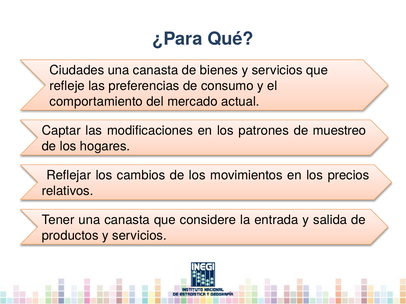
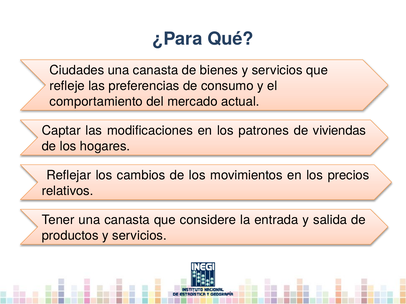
muestreo: muestreo -> viviendas
